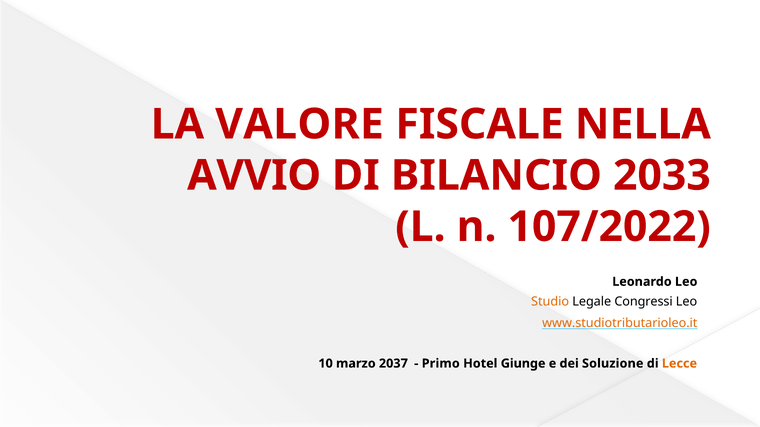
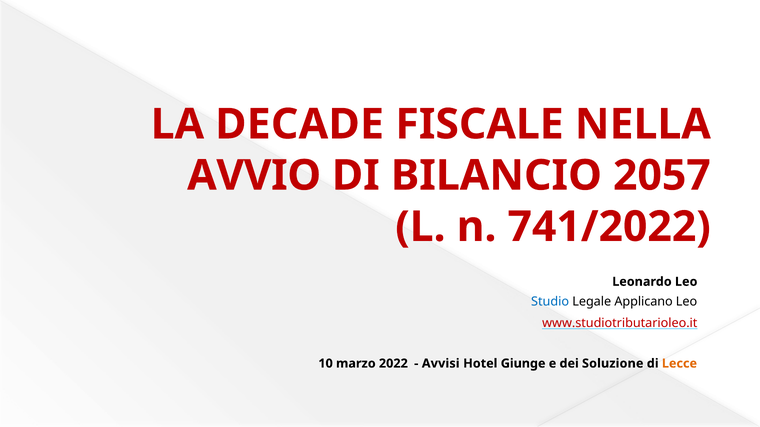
VALORE: VALORE -> DECADE
2033: 2033 -> 2057
107/2022: 107/2022 -> 741/2022
Studio colour: orange -> blue
Congressi: Congressi -> Applicano
www.studiotributarioleo.it colour: orange -> red
2037: 2037 -> 2022
Primo: Primo -> Avvisi
